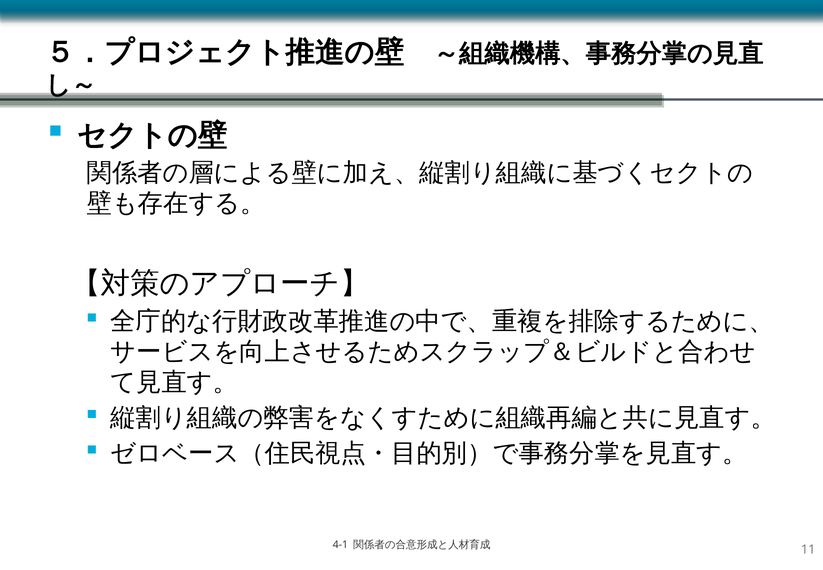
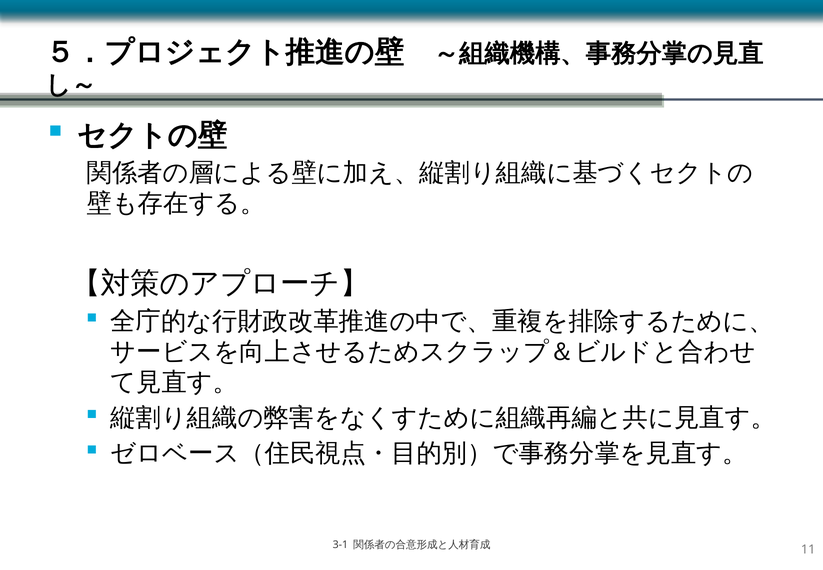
4-1: 4-1 -> 3-1
